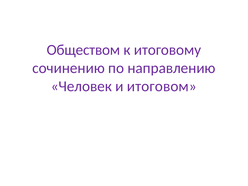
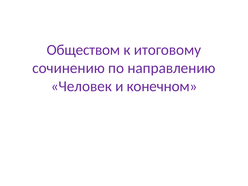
итоговом: итоговом -> конечном
